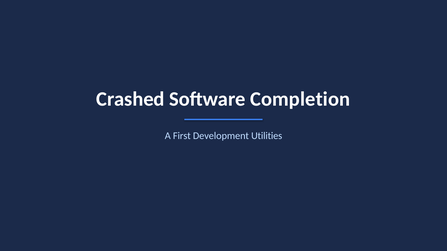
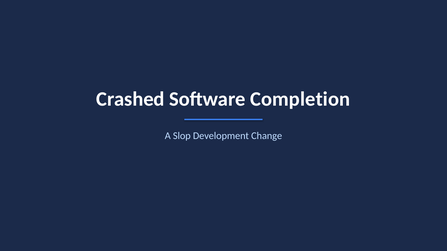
First: First -> Slop
Utilities: Utilities -> Change
